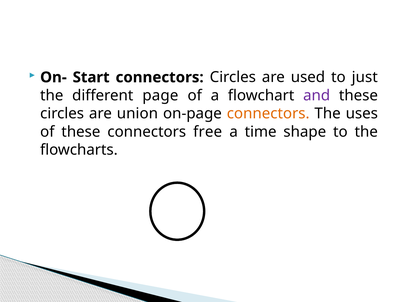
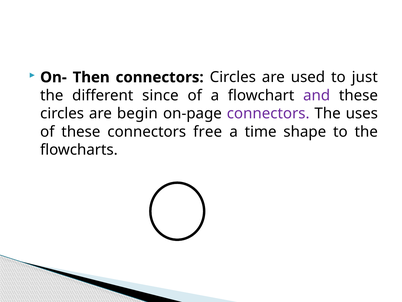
Start: Start -> Then
page: page -> since
union: union -> begin
connectors at (268, 113) colour: orange -> purple
